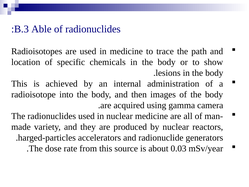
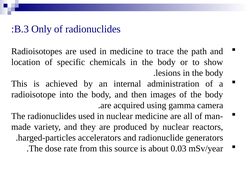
Able: Able -> Only
